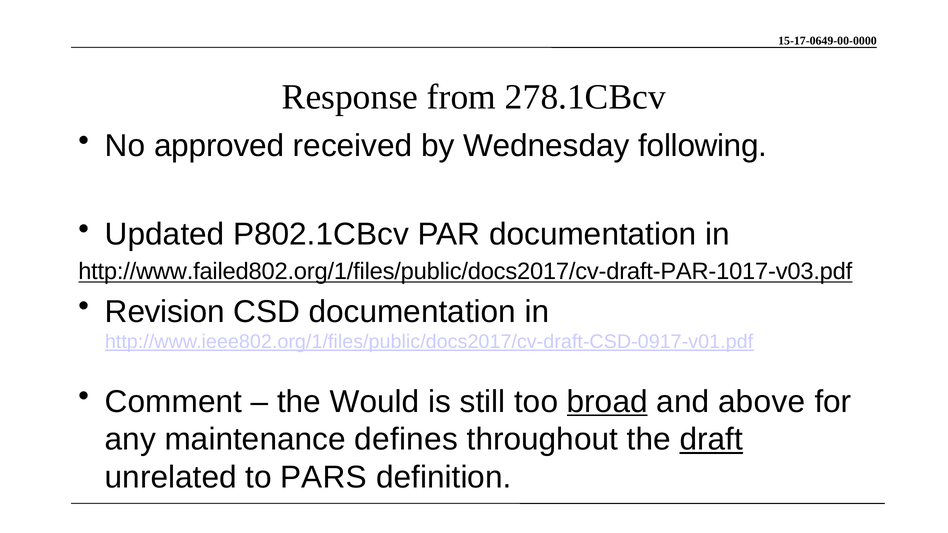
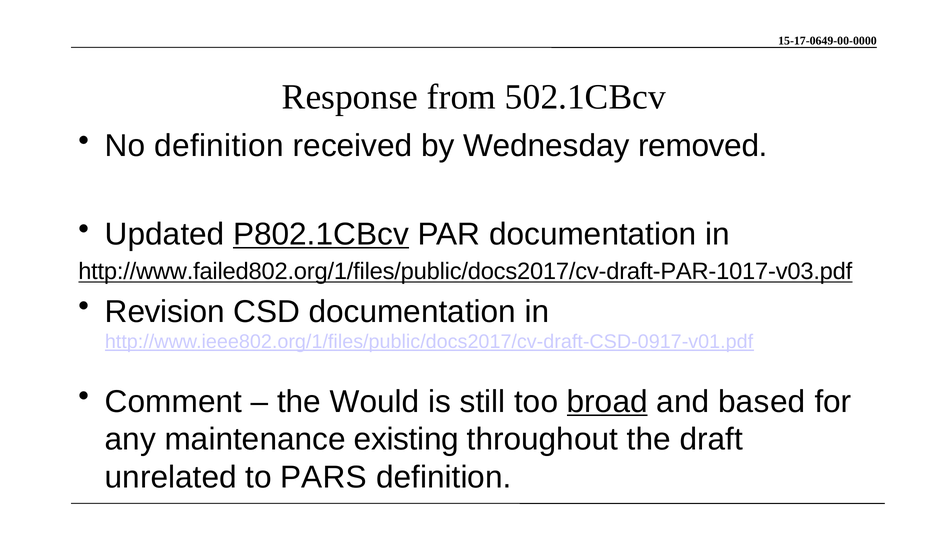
278.1CBcv: 278.1CBcv -> 502.1CBcv
No approved: approved -> definition
following: following -> removed
P802.1CBcv underline: none -> present
above: above -> based
defines: defines -> existing
draft underline: present -> none
